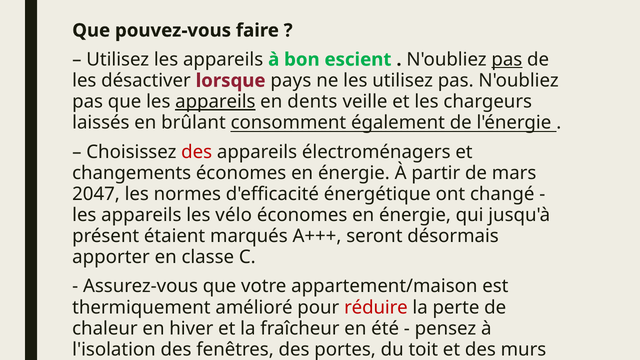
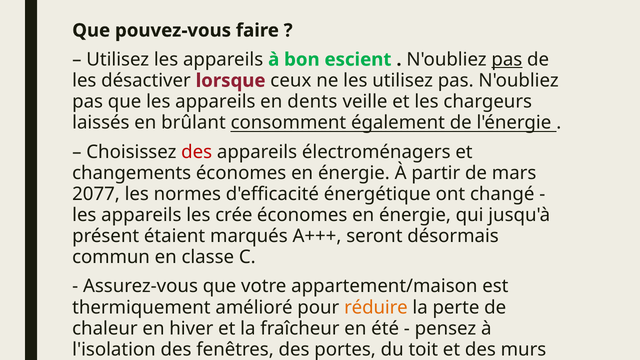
pays: pays -> ceux
appareils at (215, 102) underline: present -> none
2047: 2047 -> 2077
vélo: vélo -> crée
apporter: apporter -> commun
réduire colour: red -> orange
